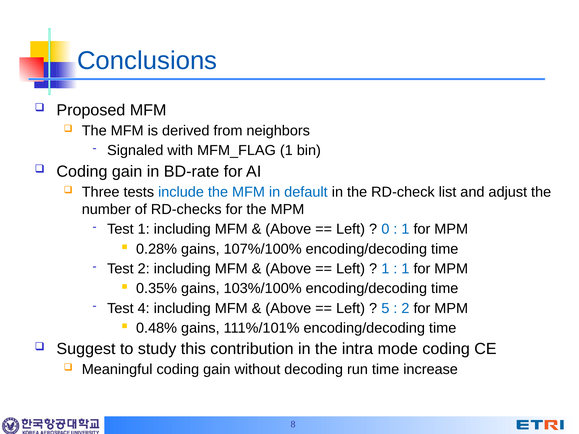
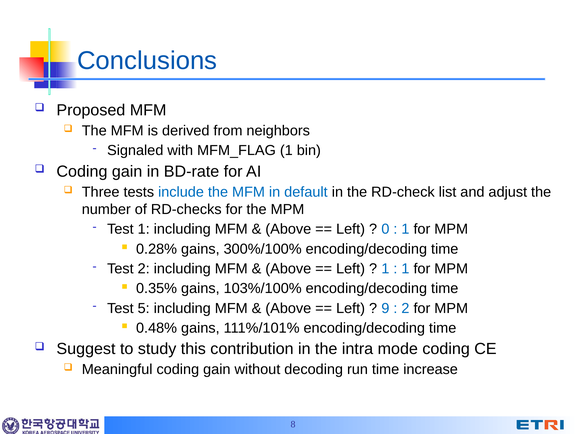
107%/100%: 107%/100% -> 300%/100%
4: 4 -> 5
5: 5 -> 9
